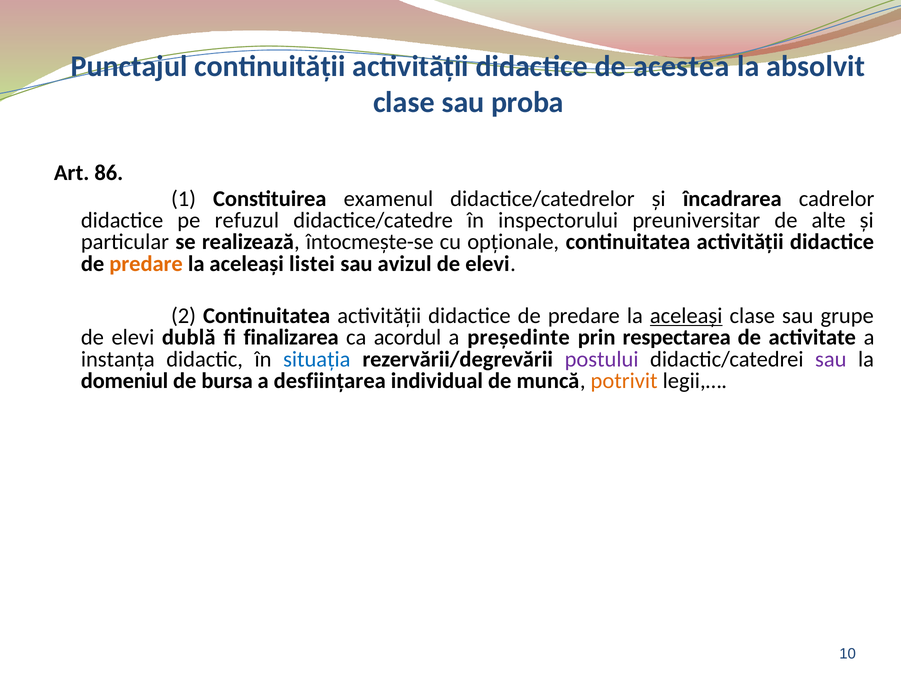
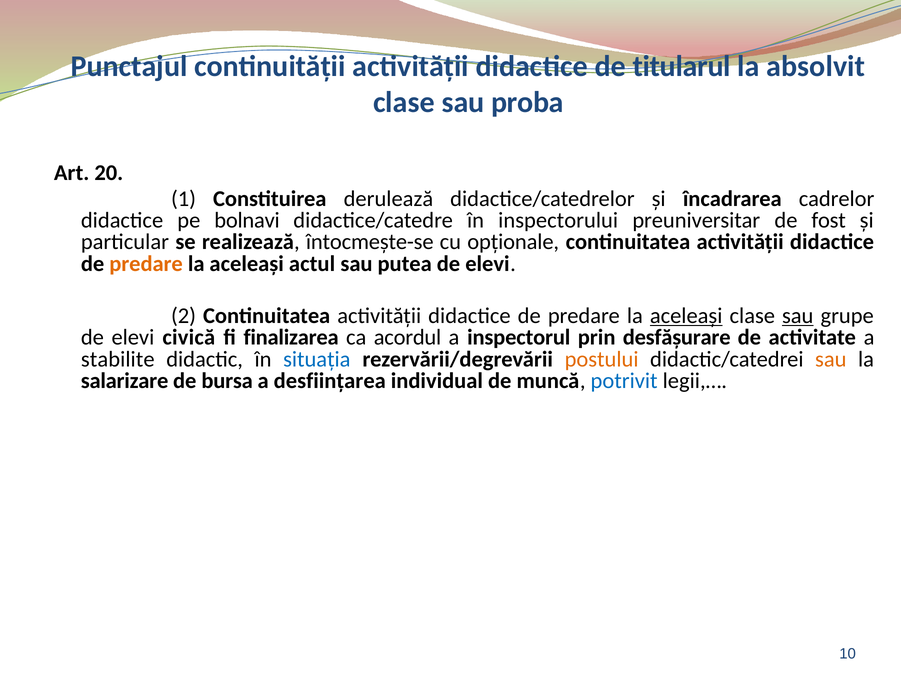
acestea: acestea -> titularul
86: 86 -> 20
examenul: examenul -> derulează
refuzul: refuzul -> bolnavi
alte: alte -> fost
listei: listei -> actul
avizul: avizul -> putea
sau at (798, 316) underline: none -> present
dublă: dublă -> civică
preşedinte: preşedinte -> inspectorul
respectarea: respectarea -> desfăşurare
instanţa: instanţa -> stabilite
postului colour: purple -> orange
sau at (831, 359) colour: purple -> orange
domeniul: domeniul -> salarizare
potrivit colour: orange -> blue
